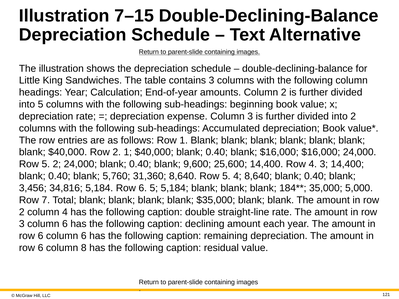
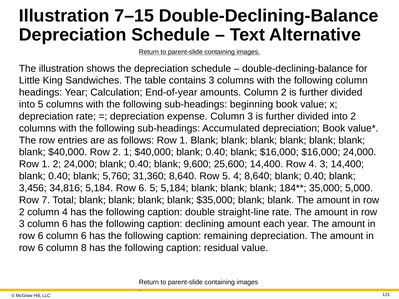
5 at (46, 164): 5 -> 1
